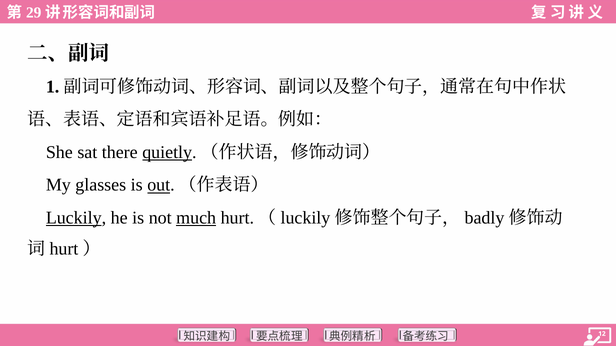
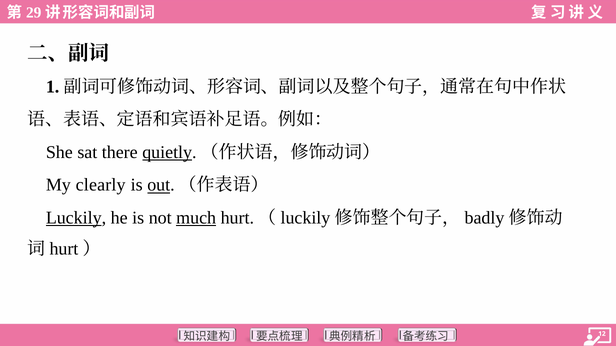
glasses: glasses -> clearly
